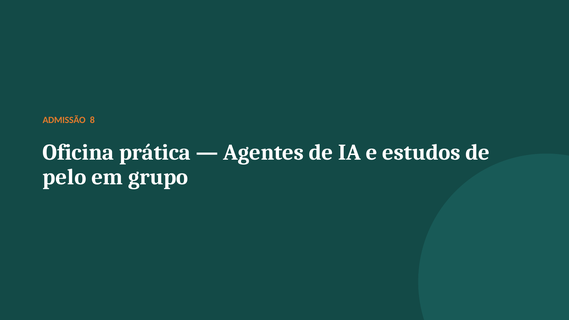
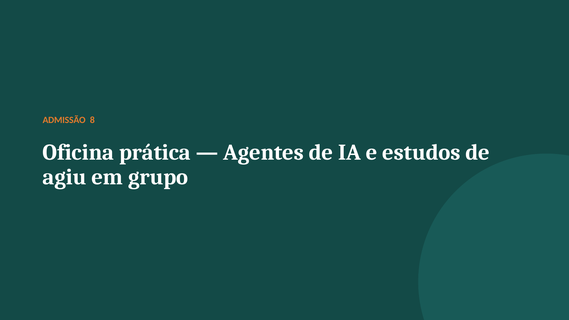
pelo: pelo -> agiu
